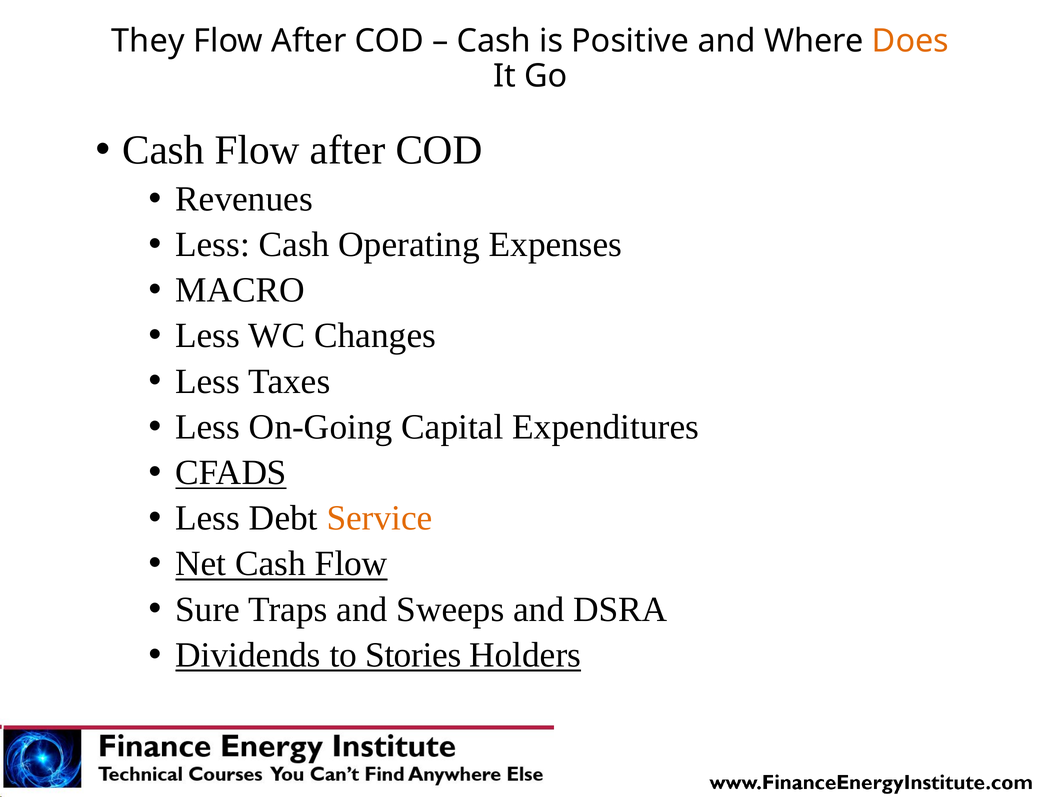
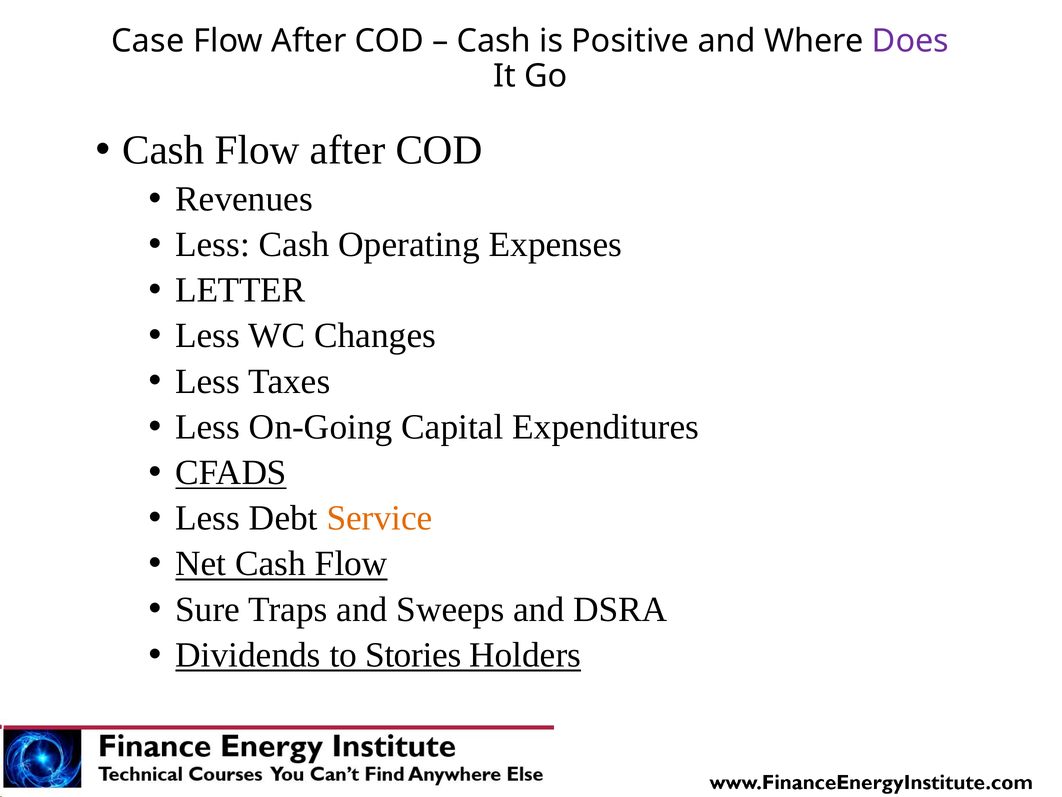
They: They -> Case
Does colour: orange -> purple
MACRO: MACRO -> LETTER
